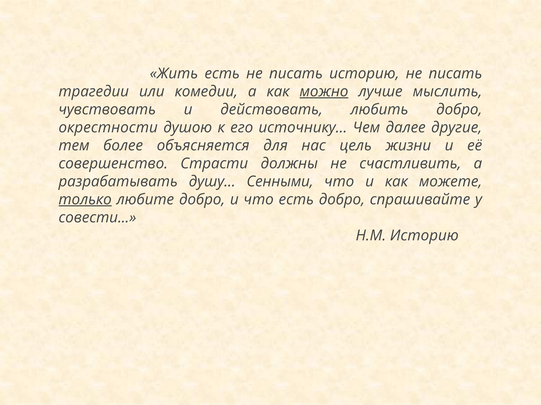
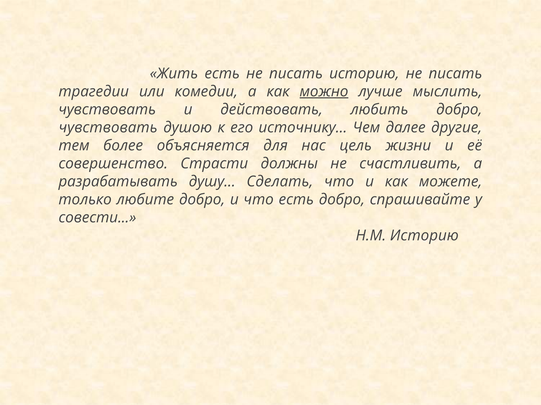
окрестности at (108, 128): окрестности -> чувствовать
Сенными: Сенными -> Сделать
только underline: present -> none
